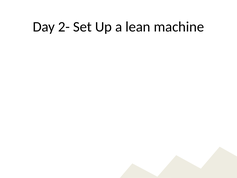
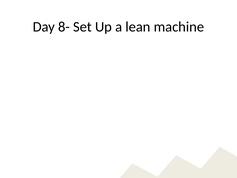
2-: 2- -> 8-
